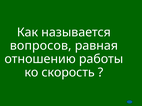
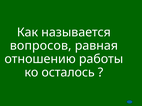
скорость: скорость -> осталось
